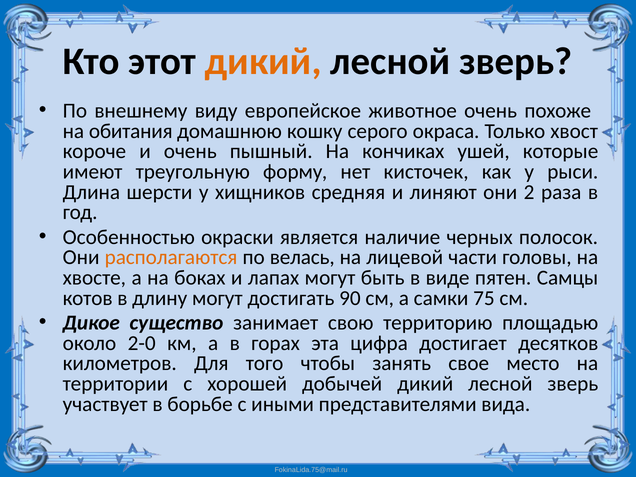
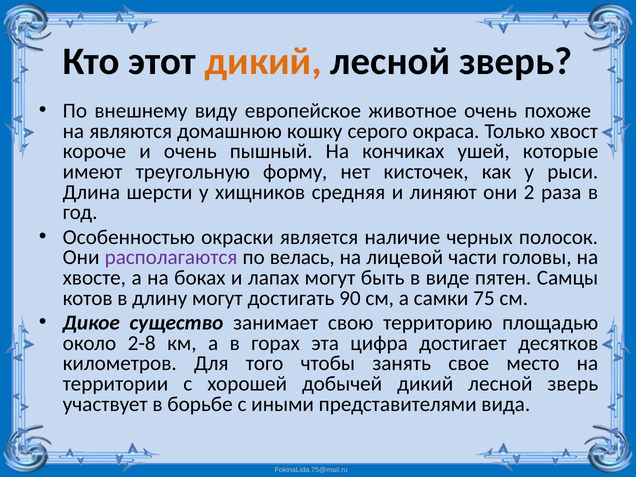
обитания: обитания -> являются
располагаются colour: orange -> purple
2-0: 2-0 -> 2-8
